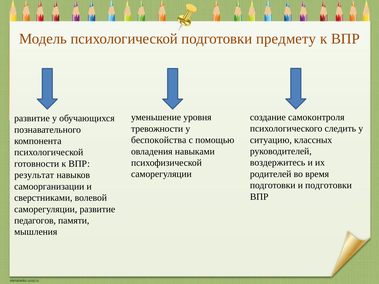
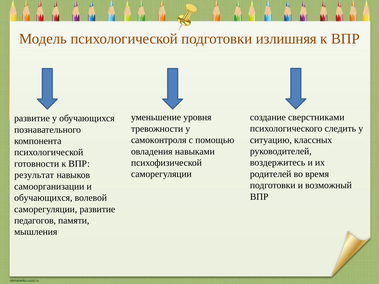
предмету: предмету -> излишняя
самоконтроля: самоконтроля -> сверстниками
беспокойства: беспокойства -> самоконтроля
и подготовки: подготовки -> возможный
сверстниками at (43, 198): сверстниками -> обучающихся
